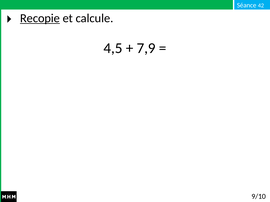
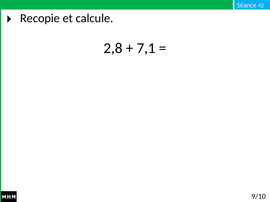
Recopie underline: present -> none
4,5: 4,5 -> 2,8
7,9: 7,9 -> 7,1
